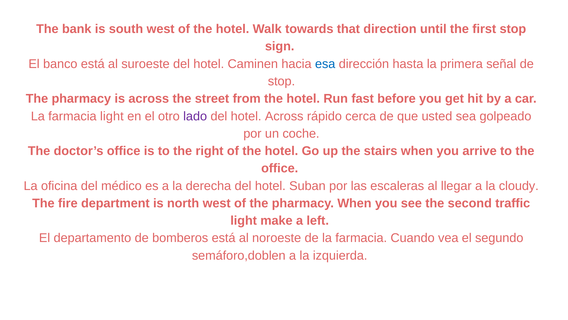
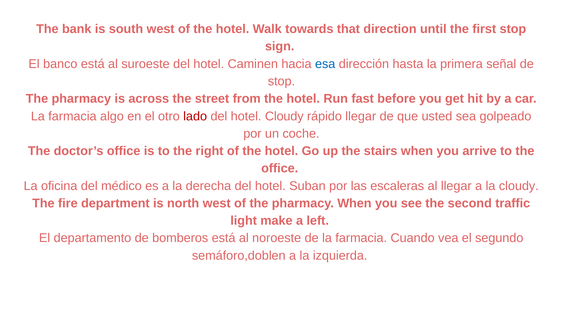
farmacia light: light -> algo
lado colour: purple -> red
hotel Across: Across -> Cloudy
rápido cerca: cerca -> llegar
